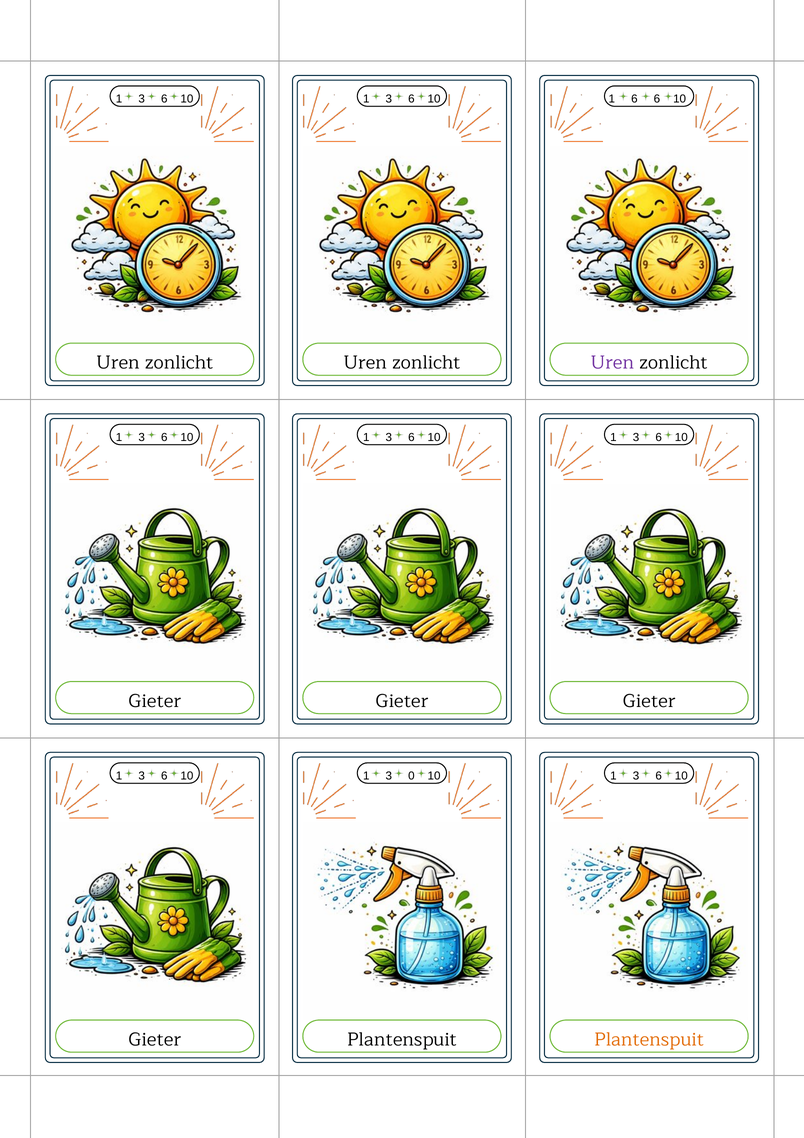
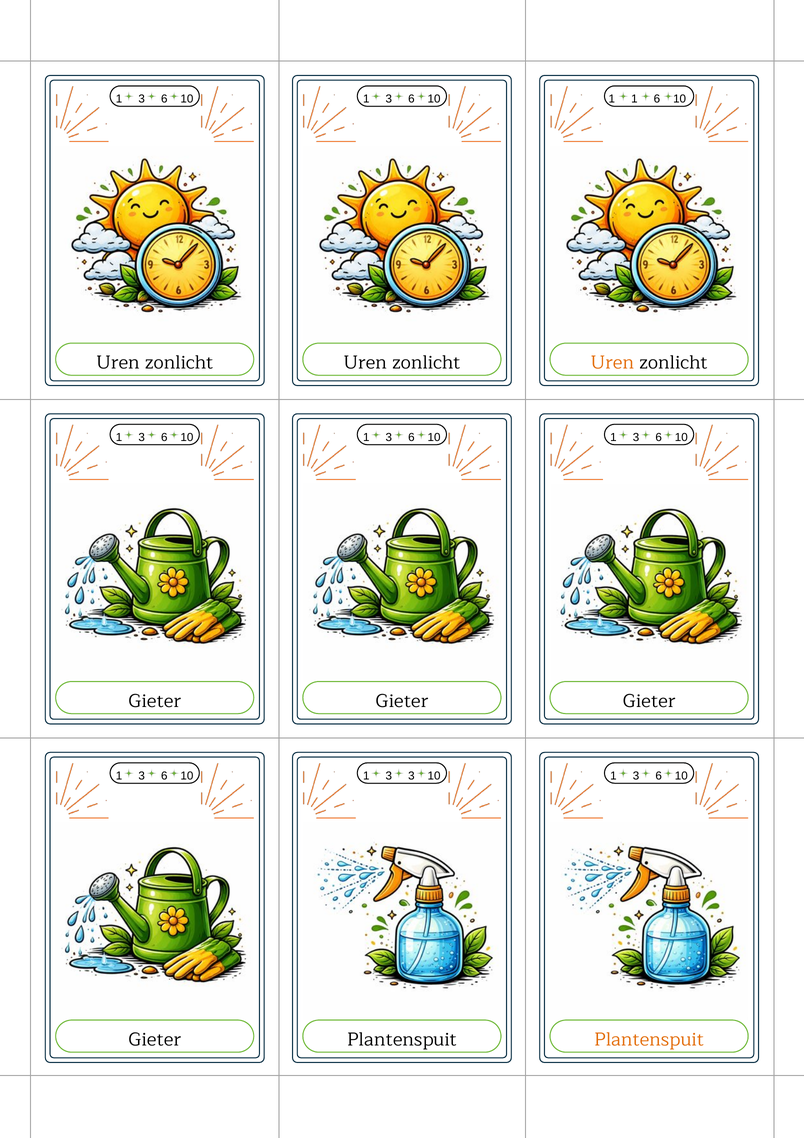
1 6: 6 -> 1
Uren at (612, 362) colour: purple -> orange
3 0: 0 -> 3
